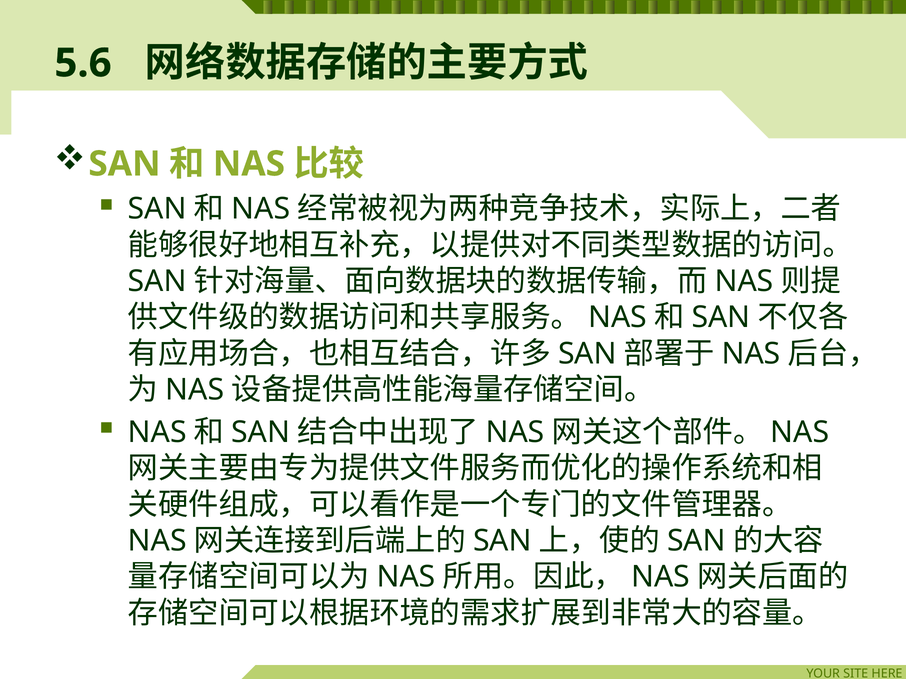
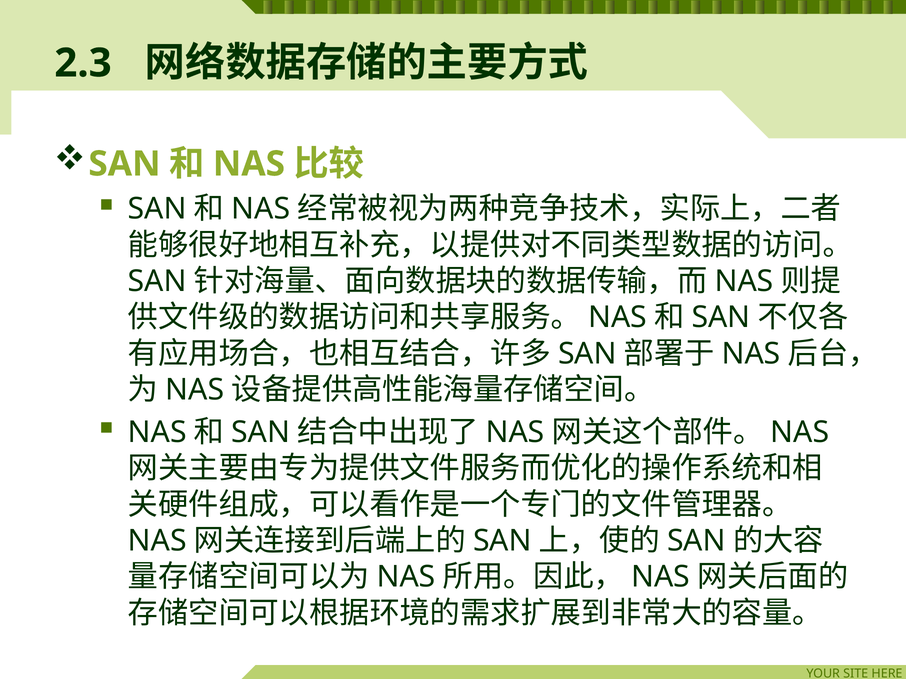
5.6: 5.6 -> 2.3
